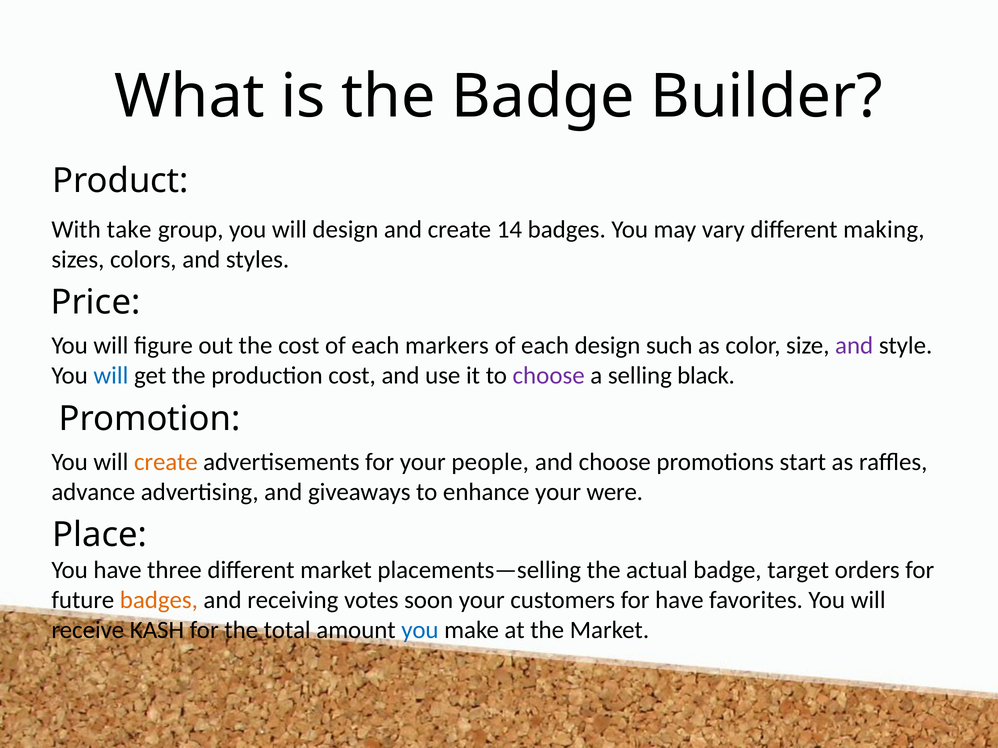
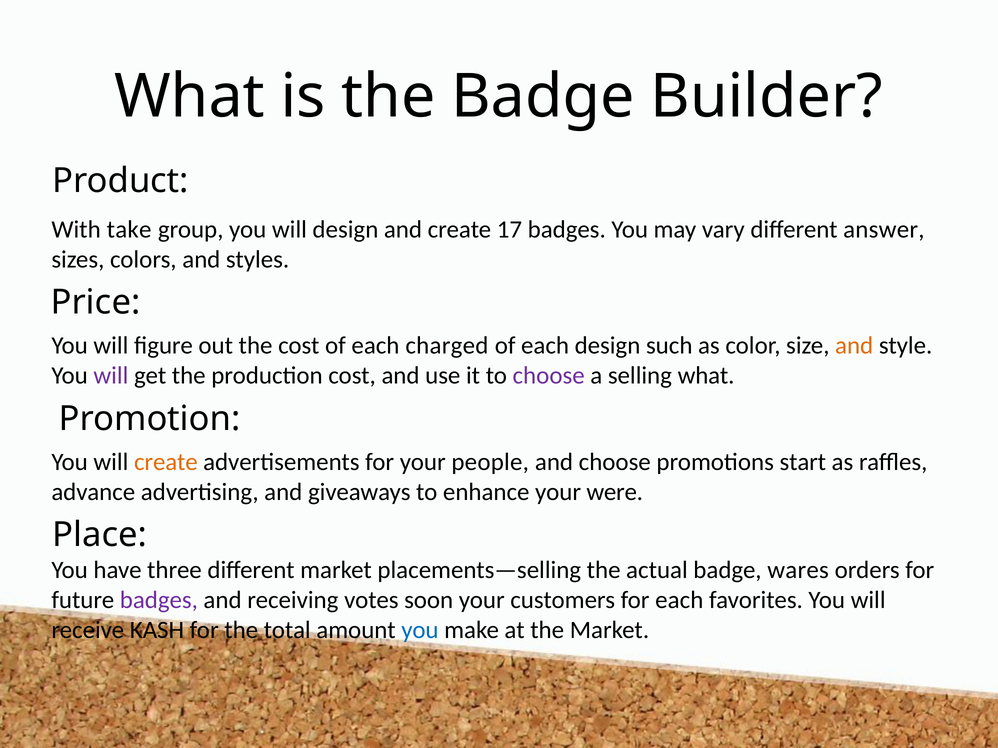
14: 14 -> 17
making: making -> answer
markers: markers -> charged
and at (854, 346) colour: purple -> orange
will at (111, 376) colour: blue -> purple
selling black: black -> what
target: target -> wares
badges at (159, 600) colour: orange -> purple
for have: have -> each
